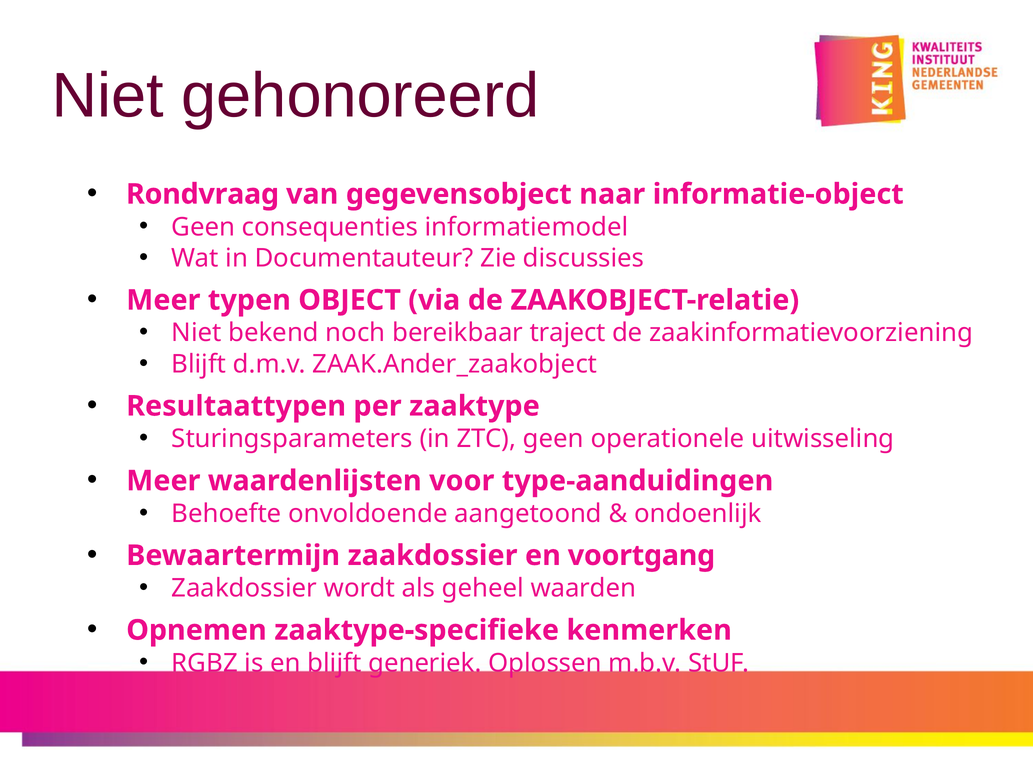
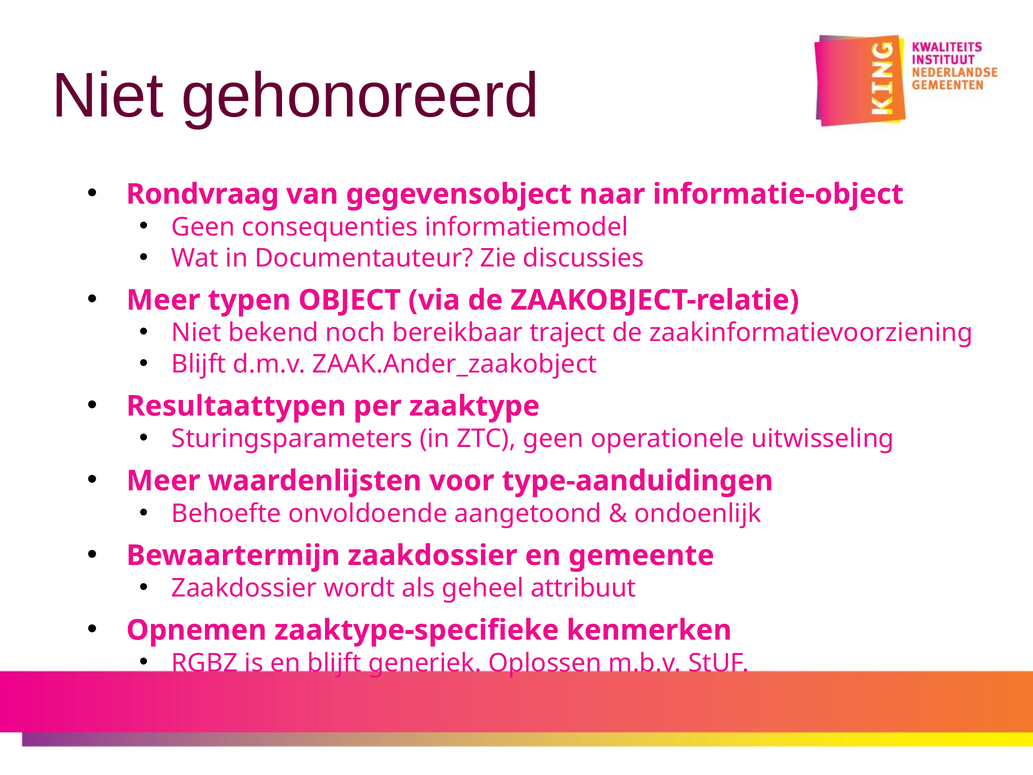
voortgang: voortgang -> gemeente
waarden: waarden -> attribuut
